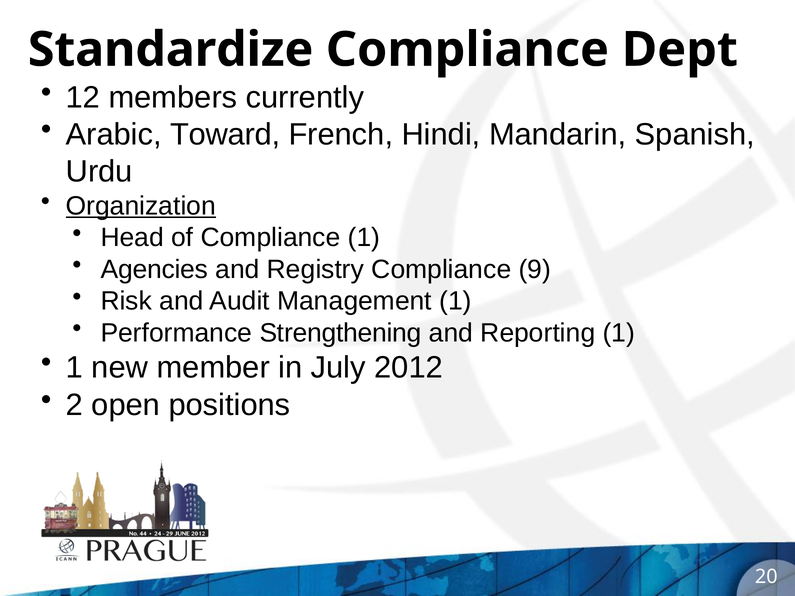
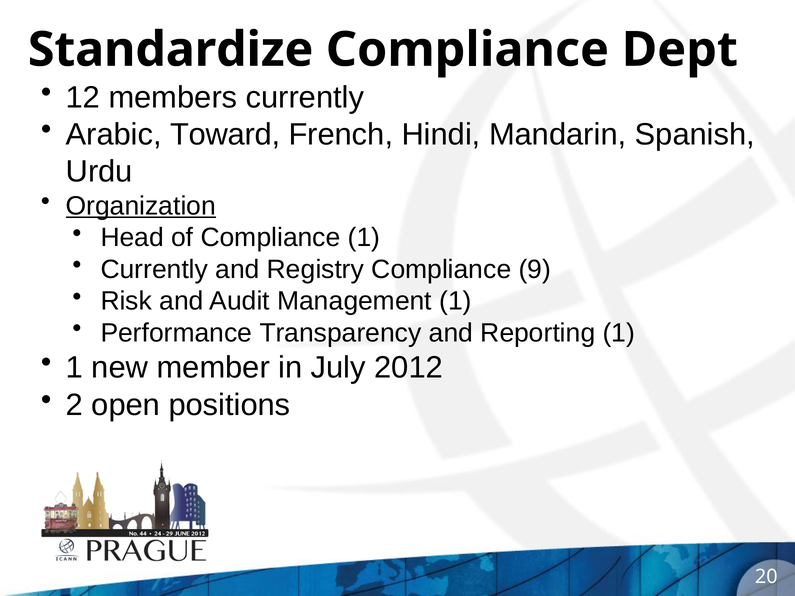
Agencies at (154, 270): Agencies -> Currently
Strengthening: Strengthening -> Transparency
